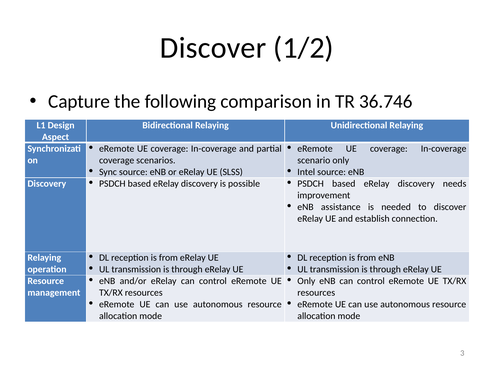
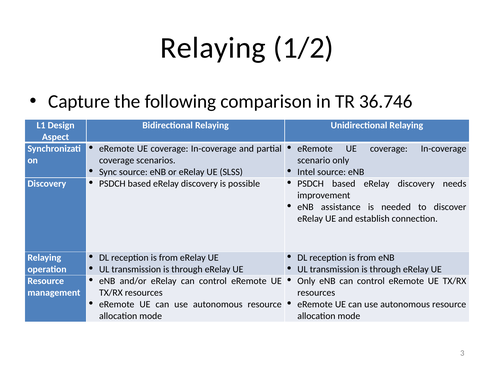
Discover at (213, 48): Discover -> Relaying
